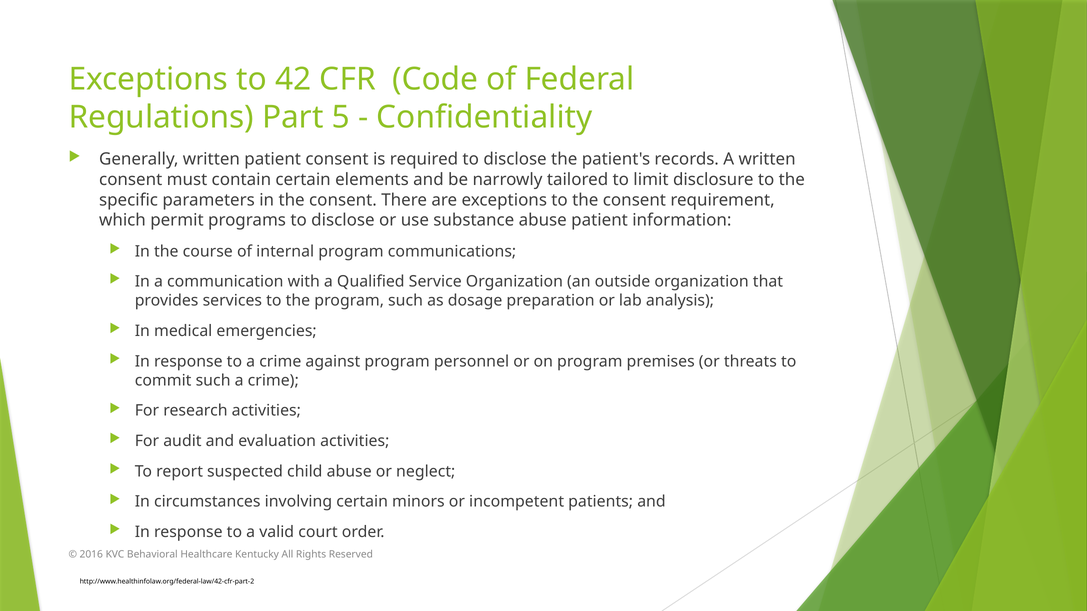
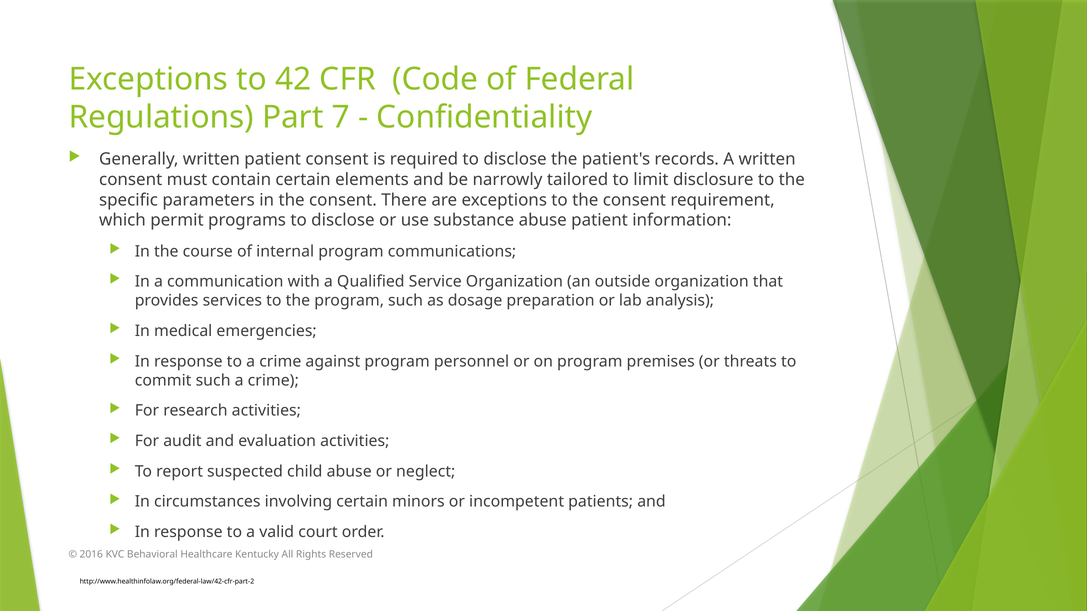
5: 5 -> 7
